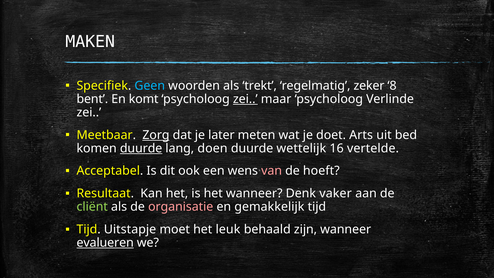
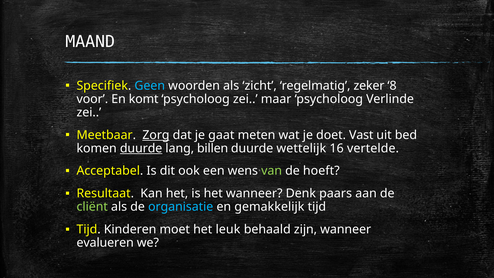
MAKEN: MAKEN -> MAAND
trekt: trekt -> zicht
bent: bent -> voor
zei at (245, 99) underline: present -> none
later: later -> gaat
Arts: Arts -> Vast
doen: doen -> billen
van colour: pink -> light green
vaker: vaker -> paars
organisatie colour: pink -> light blue
Uitstapje: Uitstapje -> Kinderen
evalueren underline: present -> none
